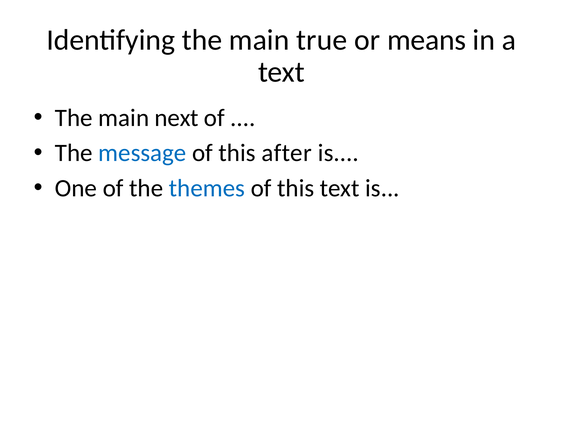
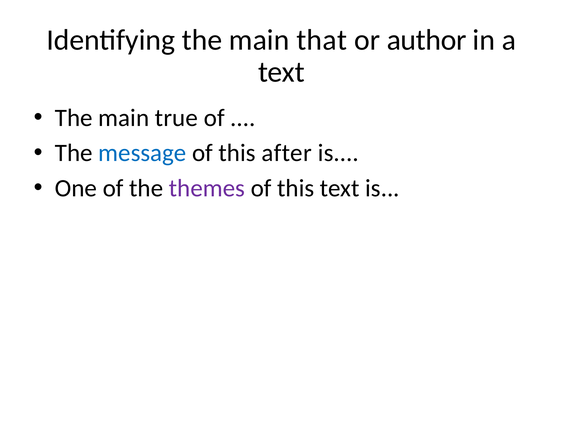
true: true -> that
means: means -> author
next: next -> true
themes colour: blue -> purple
